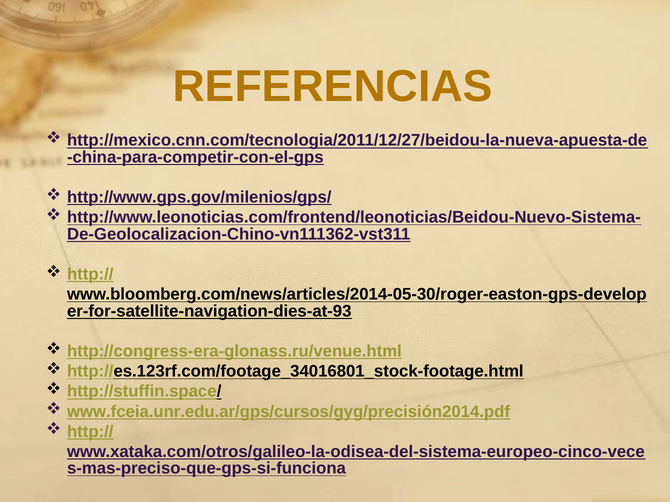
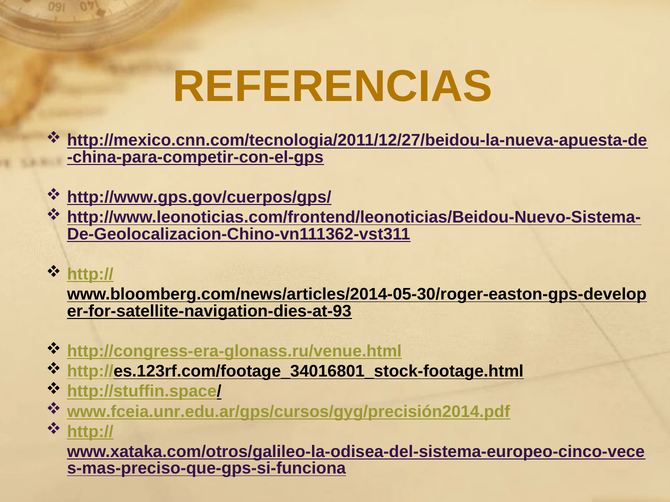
http://www.gps.gov/milenios/gps/: http://www.gps.gov/milenios/gps/ -> http://www.gps.gov/cuerpos/gps/
